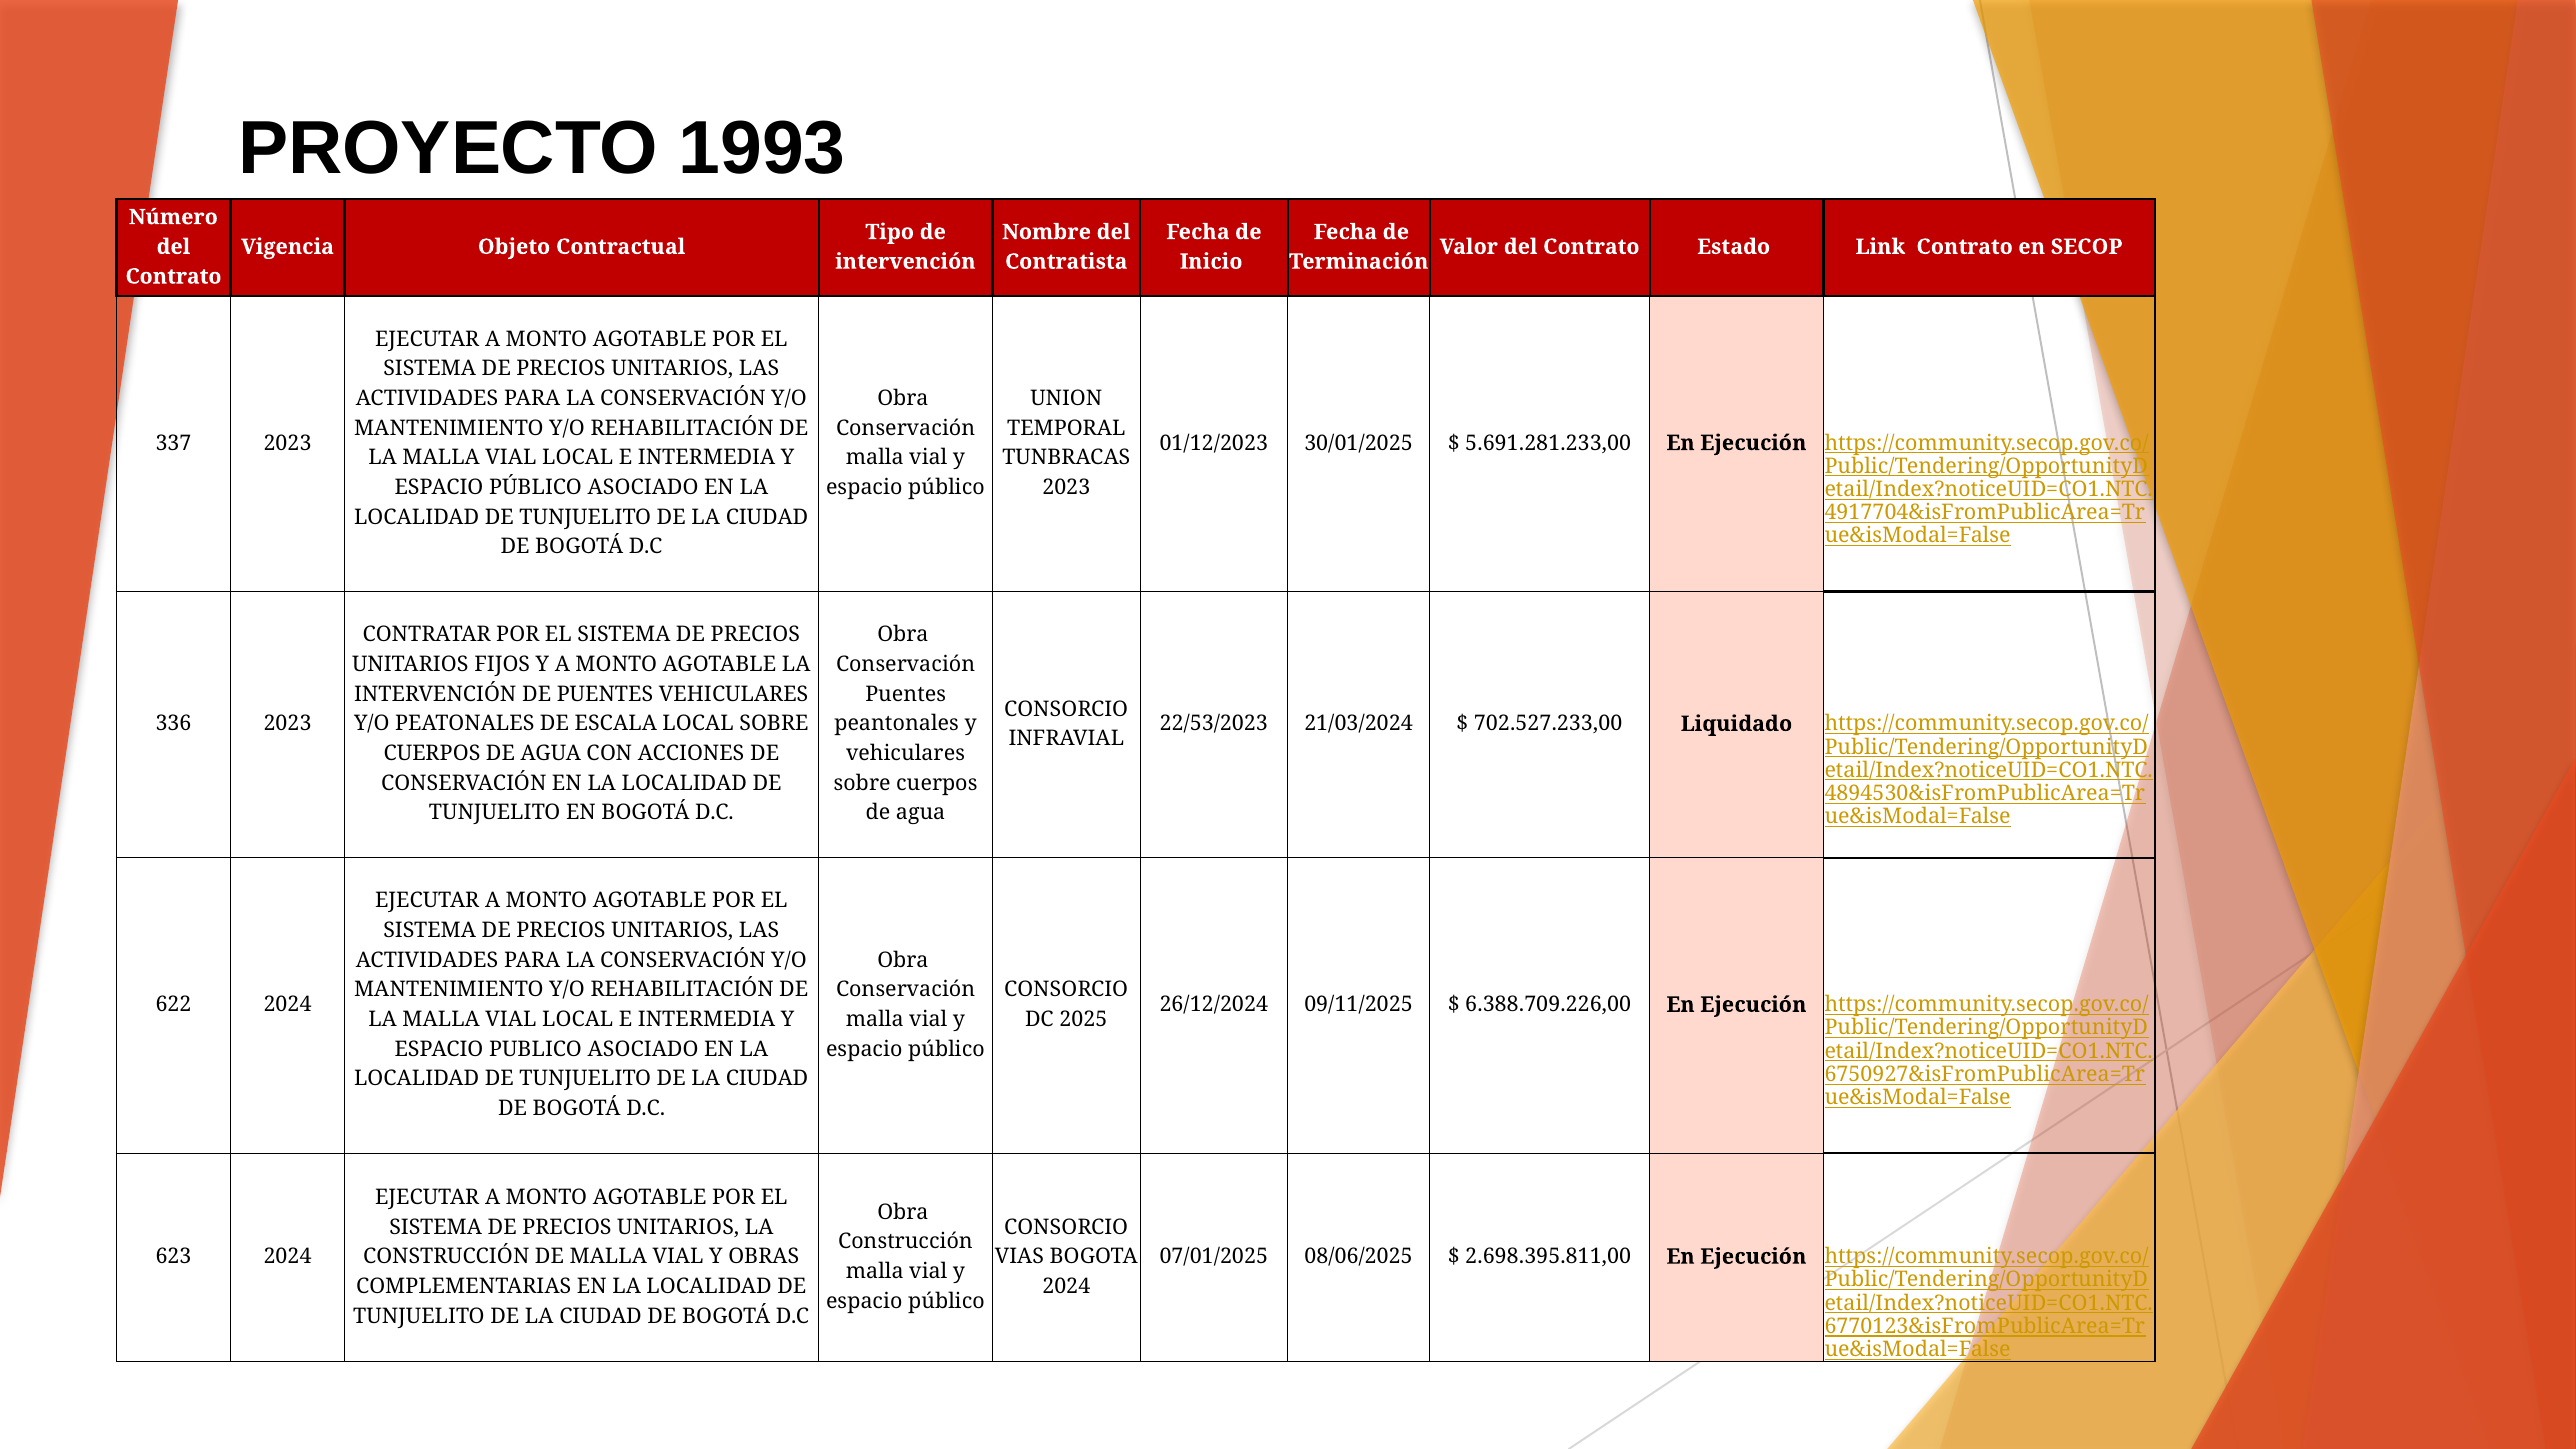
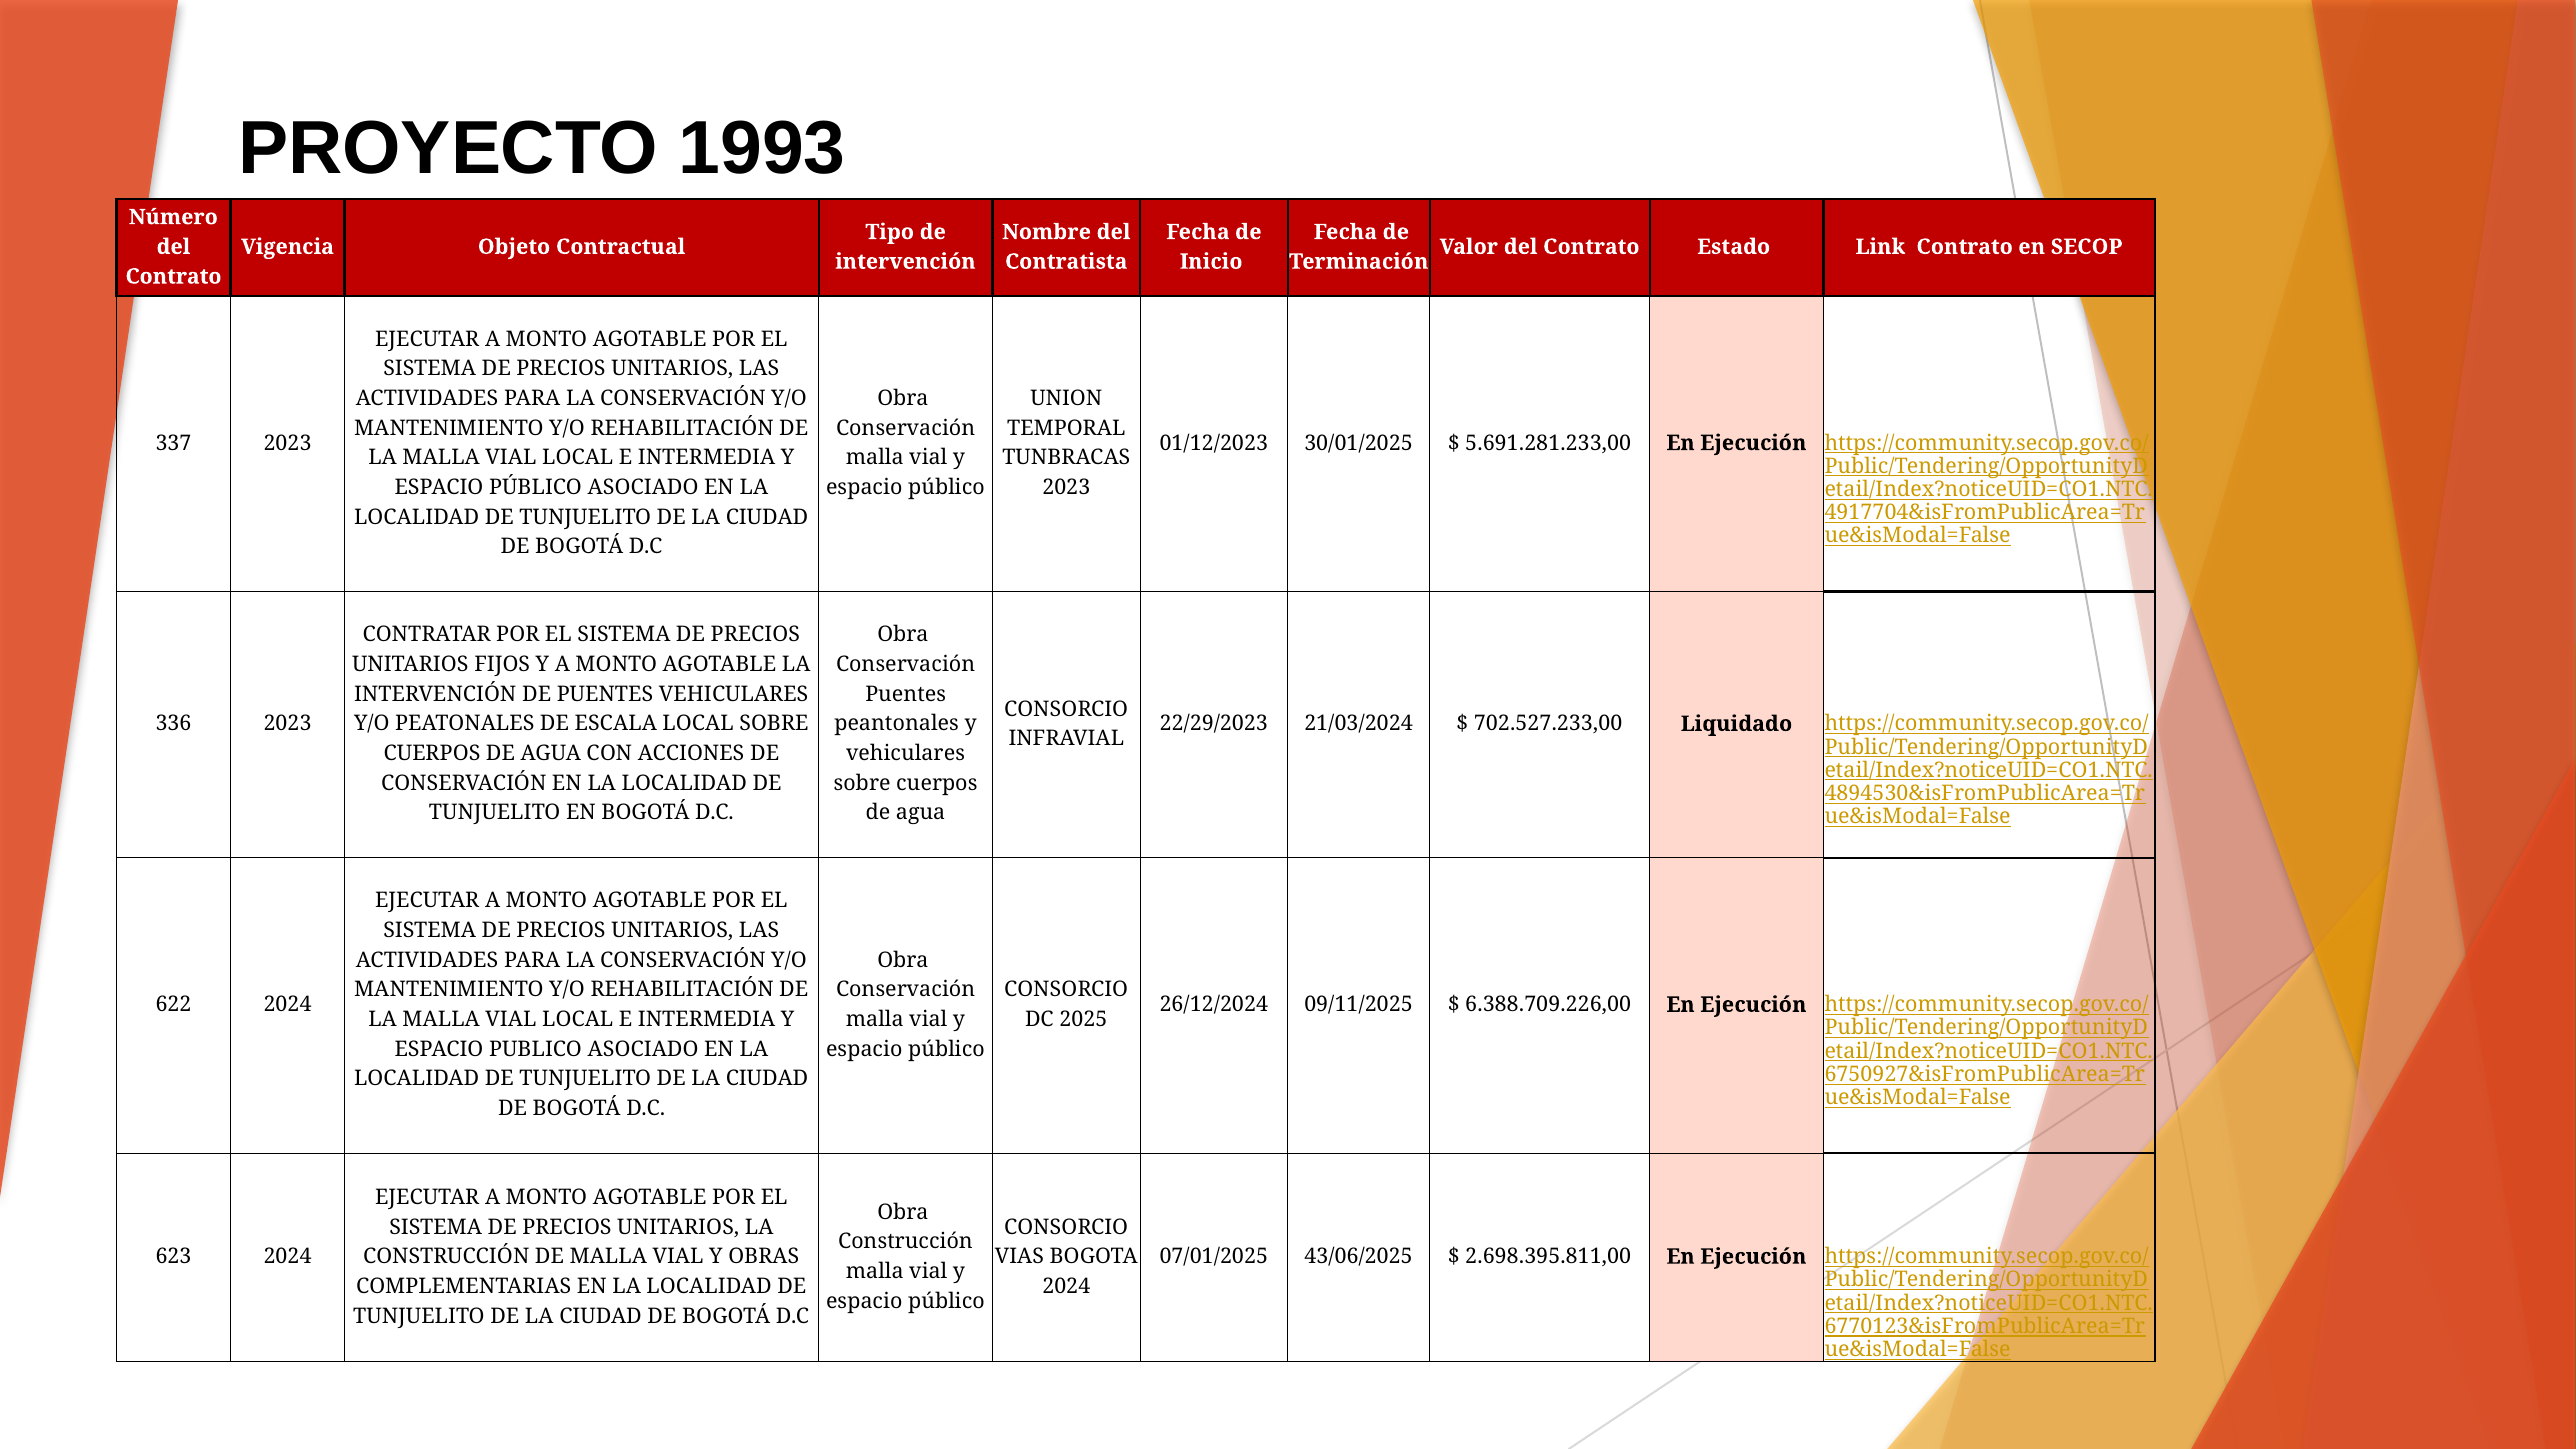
22/53/2023: 22/53/2023 -> 22/29/2023
08/06/2025: 08/06/2025 -> 43/06/2025
